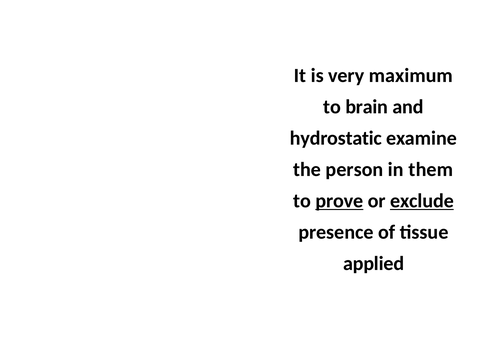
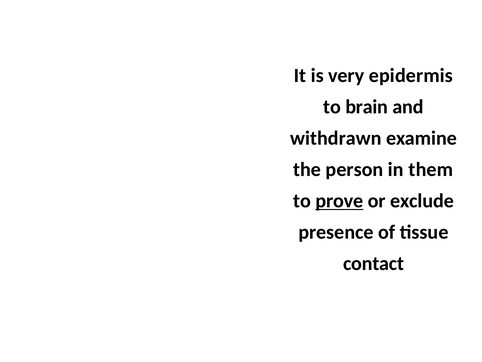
maximum: maximum -> epidermis
hydrostatic: hydrostatic -> withdrawn
exclude underline: present -> none
applied: applied -> contact
